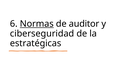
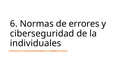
Normas underline: present -> none
auditor: auditor -> errores
estratégicas: estratégicas -> individuales
